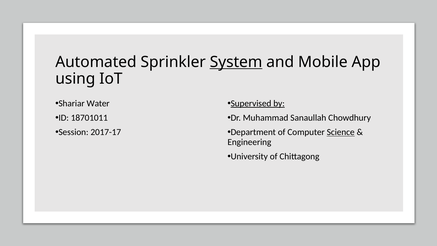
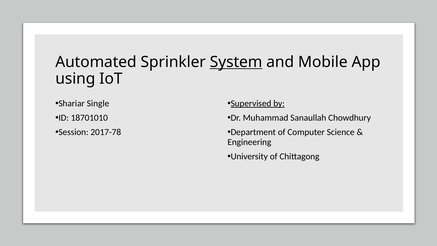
Water: Water -> Single
18701011: 18701011 -> 18701010
2017-17: 2017-17 -> 2017-78
Science underline: present -> none
